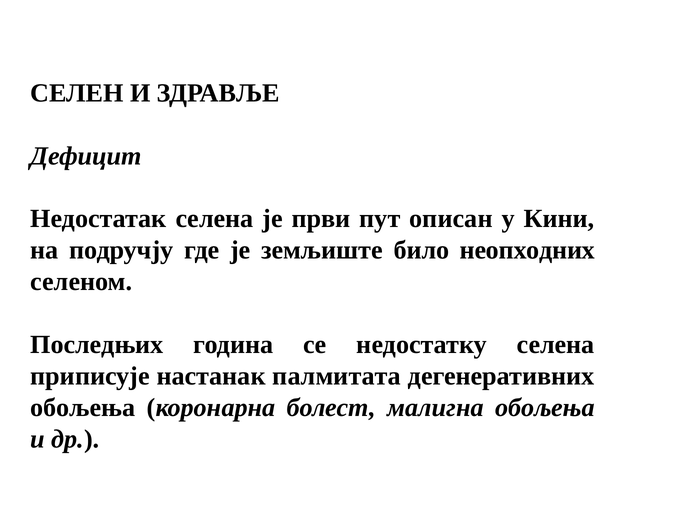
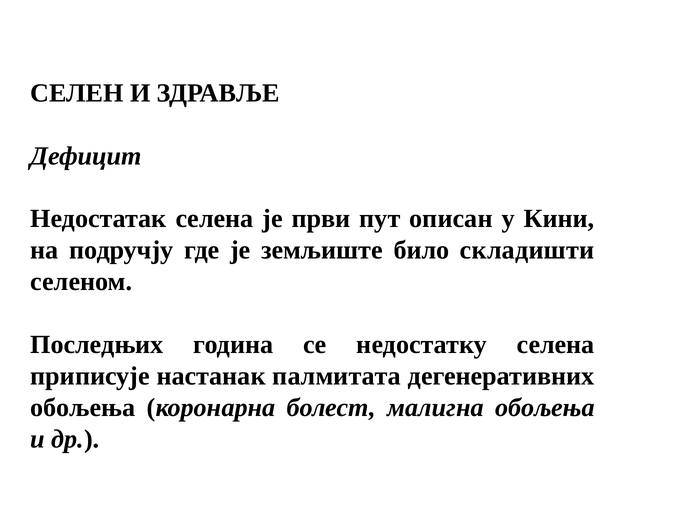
неопходних: неопходних -> складишти
